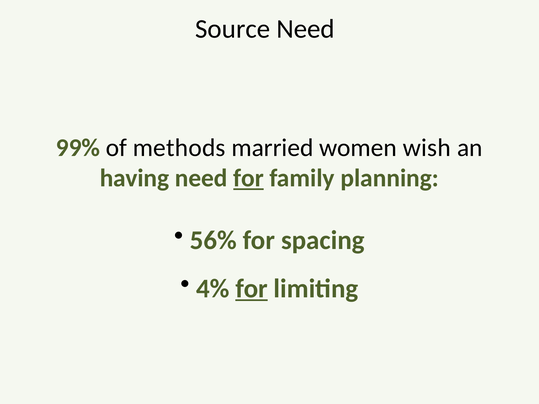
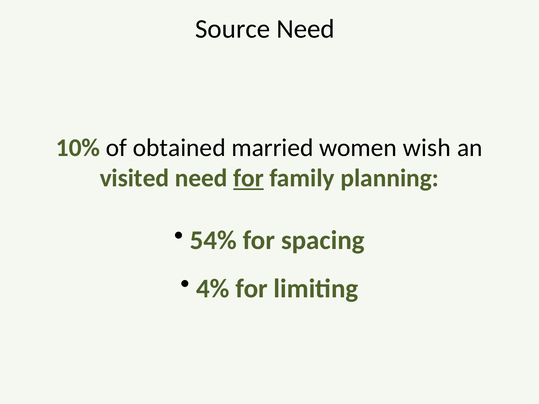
99%: 99% -> 10%
methods: methods -> obtained
having: having -> visited
56%: 56% -> 54%
for at (252, 289) underline: present -> none
